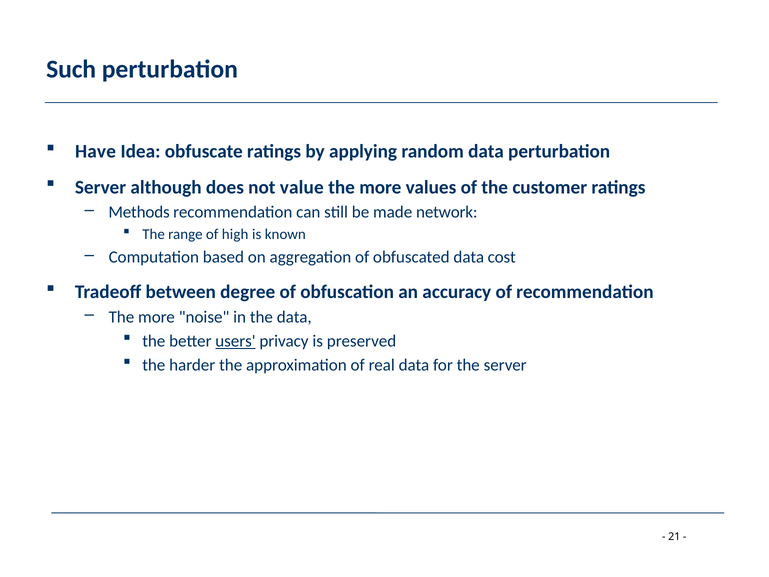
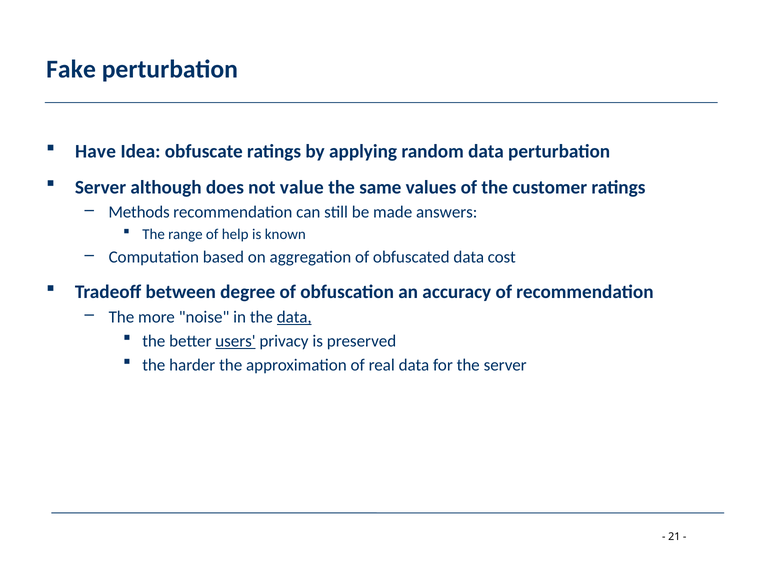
Such: Such -> Fake
more at (380, 187): more -> same
network: network -> answers
high: high -> help
data at (294, 317) underline: none -> present
